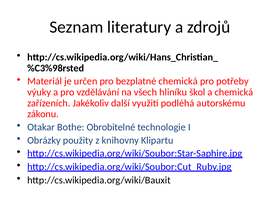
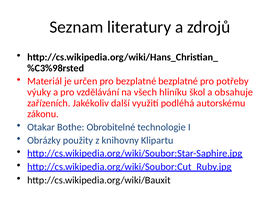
bezplatné chemická: chemická -> bezplatné
a chemická: chemická -> obsahuje
